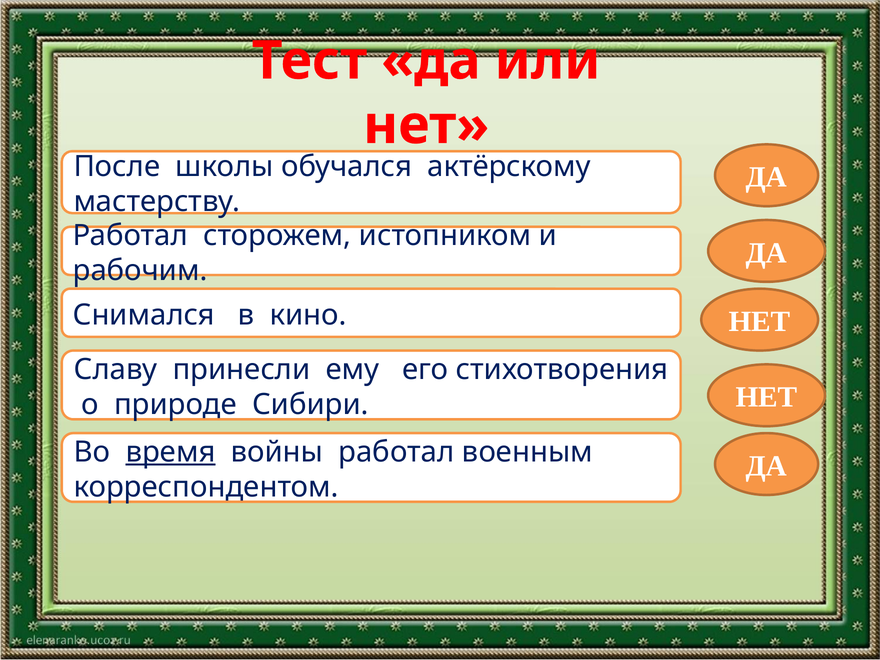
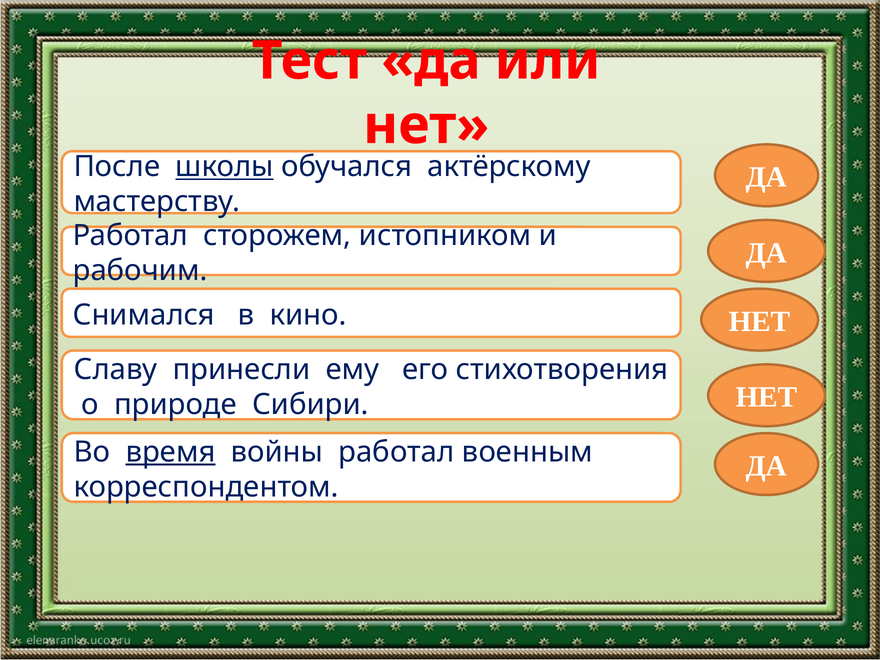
школы underline: none -> present
